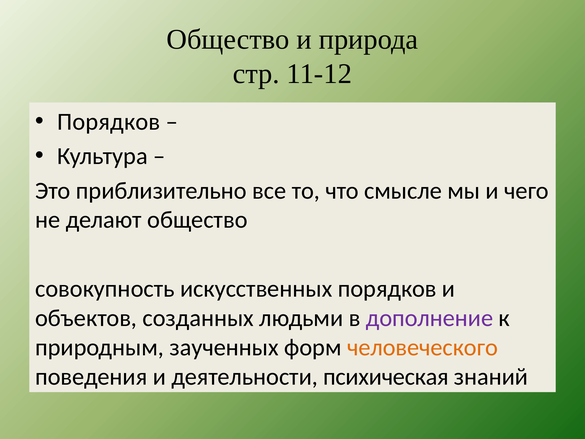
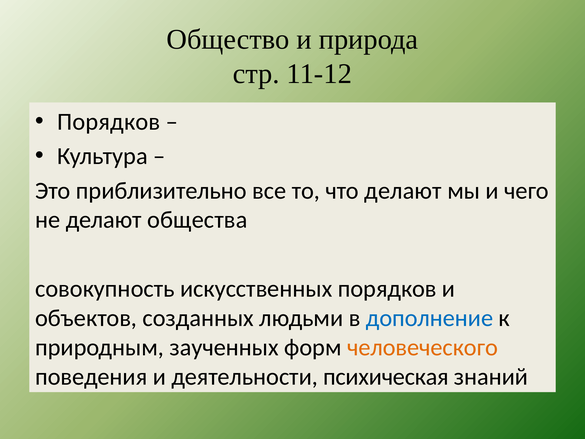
что смысле: смысле -> делают
делают общество: общество -> общества
дополнение colour: purple -> blue
